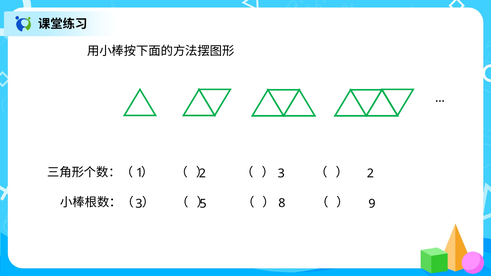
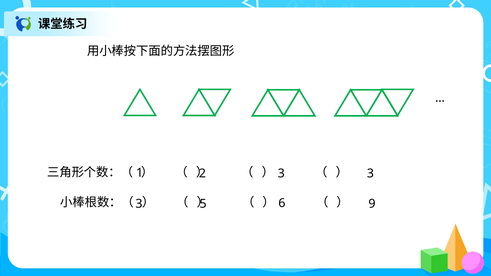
2 at (370, 174): 2 -> 3
8: 8 -> 6
